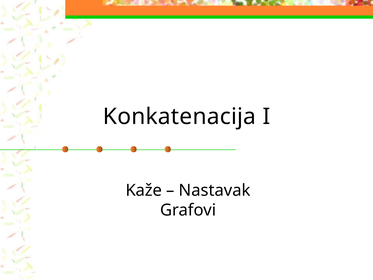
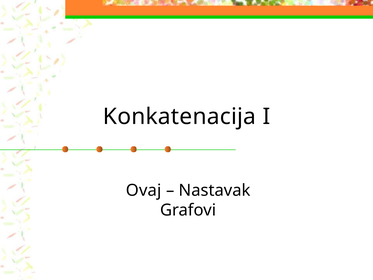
Kaže: Kaže -> Ovaj
